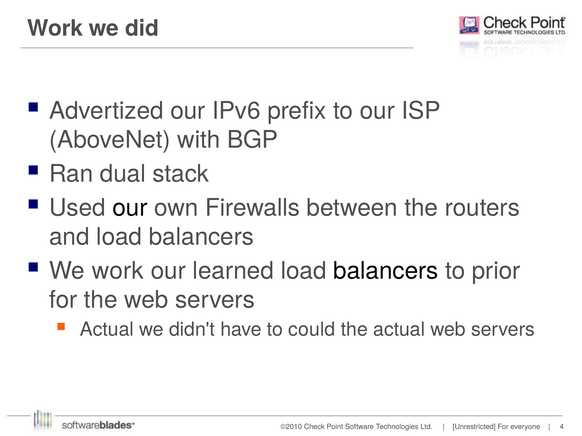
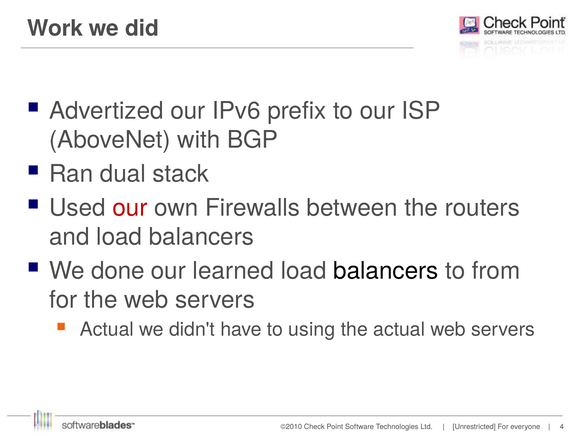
our at (130, 208) colour: black -> red
We work: work -> done
prior: prior -> from
could: could -> using
